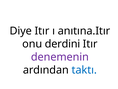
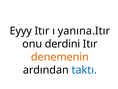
Diye: Diye -> Eyyy
anıtına.Itır: anıtına.Itır -> yanına.Itır
denemenin colour: purple -> orange
